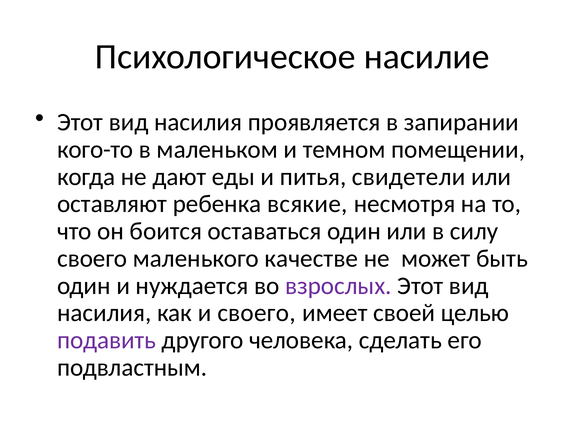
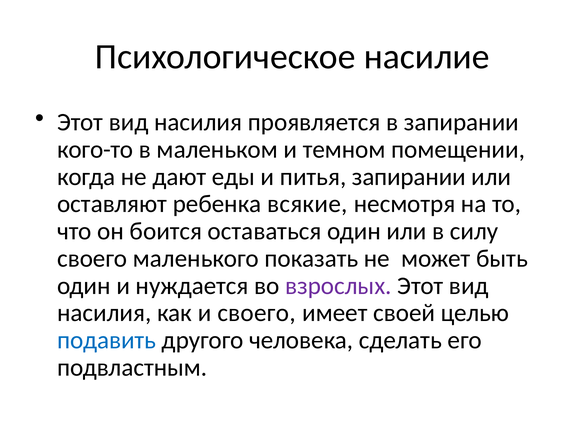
питья свидетели: свидетели -> запирании
качестве: качестве -> показать
подавить colour: purple -> blue
